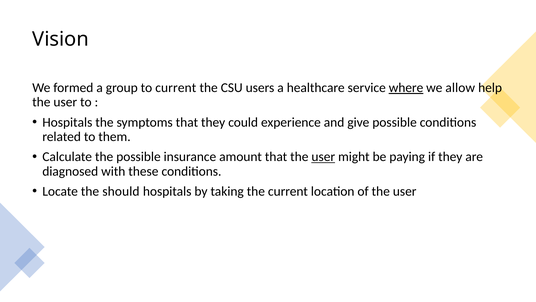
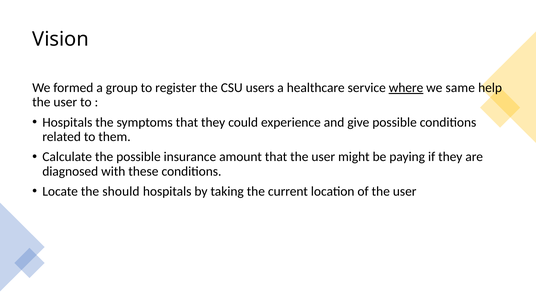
to current: current -> register
allow: allow -> same
user at (323, 157) underline: present -> none
